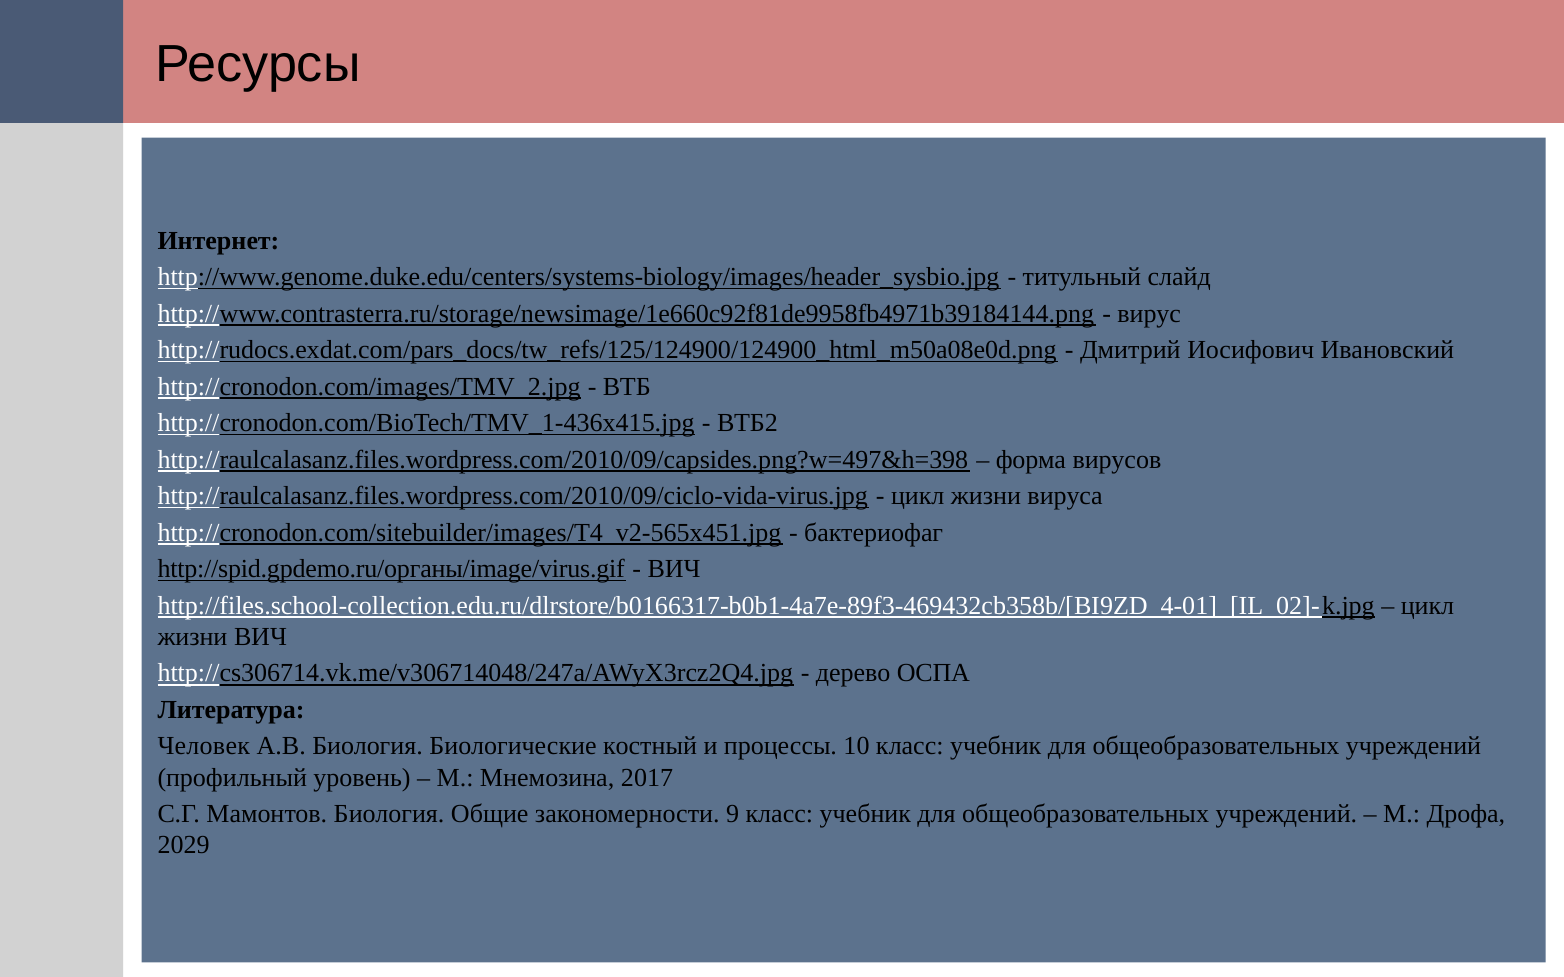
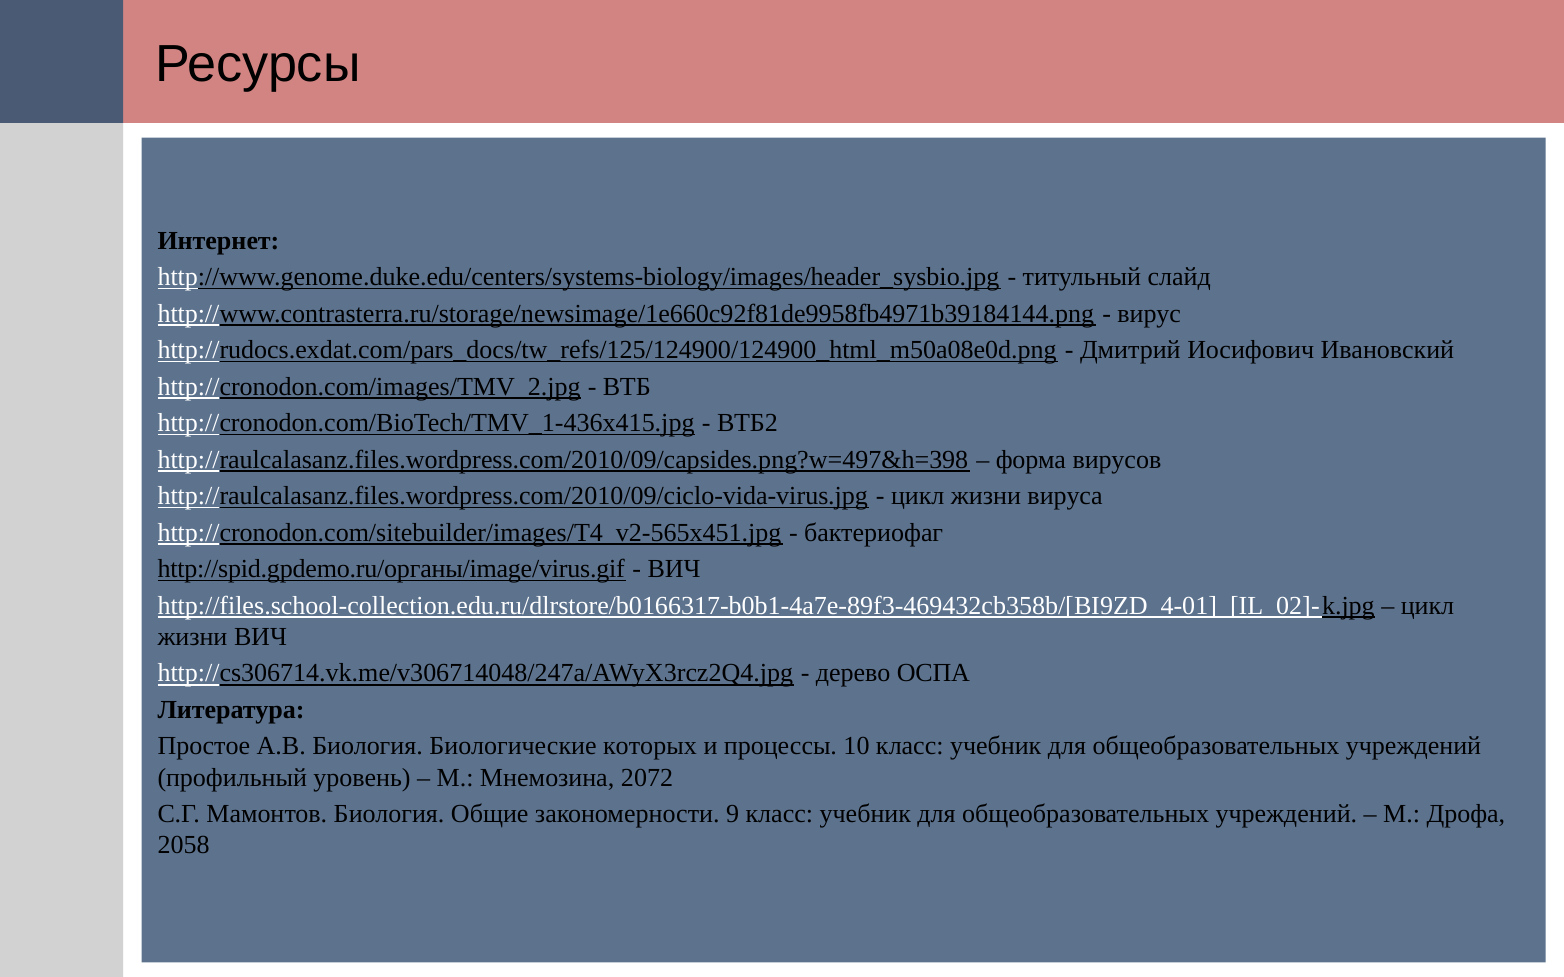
Человек: Человек -> Простое
костный: костный -> которых
2017: 2017 -> 2072
2029: 2029 -> 2058
